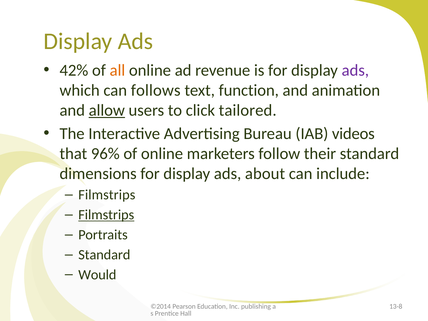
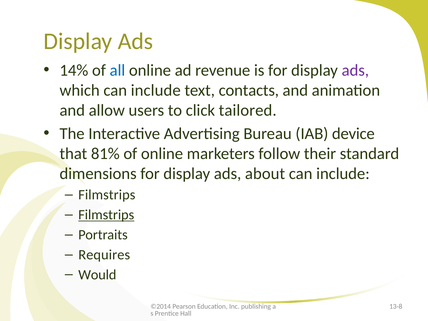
42%: 42% -> 14%
all colour: orange -> blue
which can follows: follows -> include
function: function -> contacts
allow underline: present -> none
videos: videos -> device
96%: 96% -> 81%
Standard at (104, 255): Standard -> Requires
